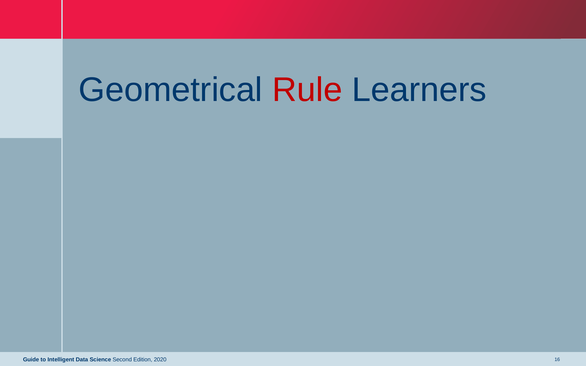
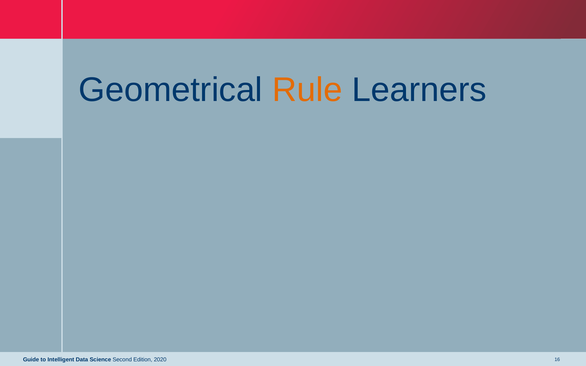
Rule colour: red -> orange
